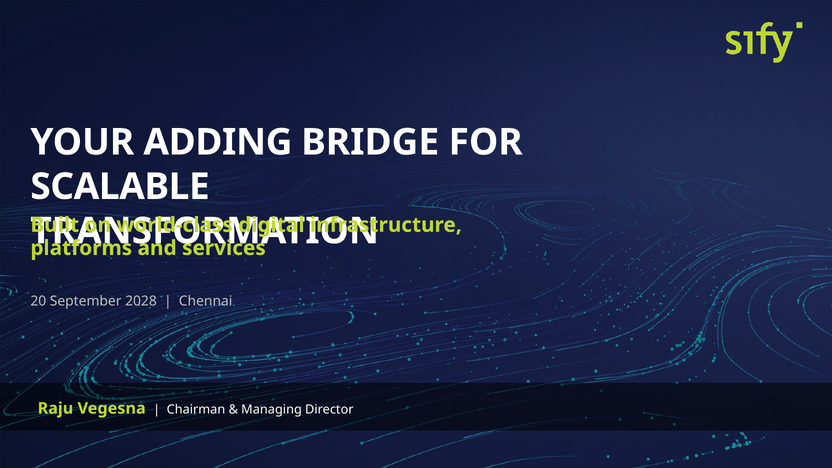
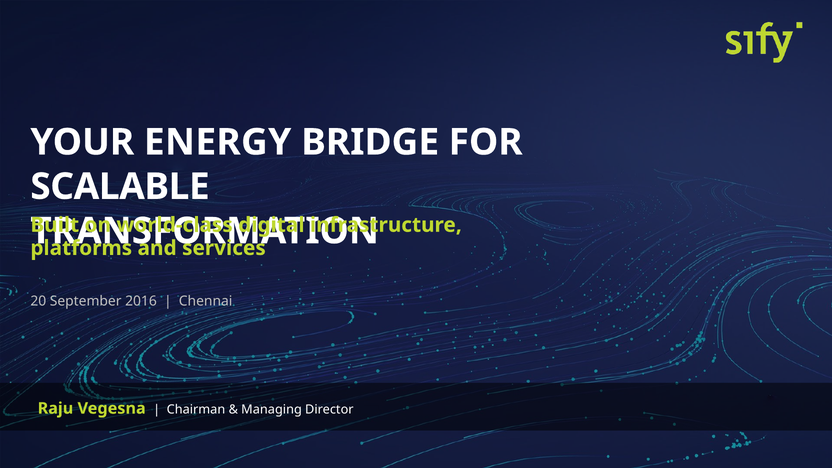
ADDING: ADDING -> ENERGY
2028: 2028 -> 2016
